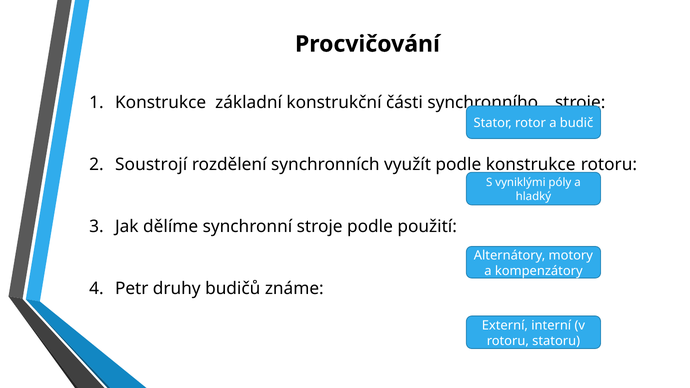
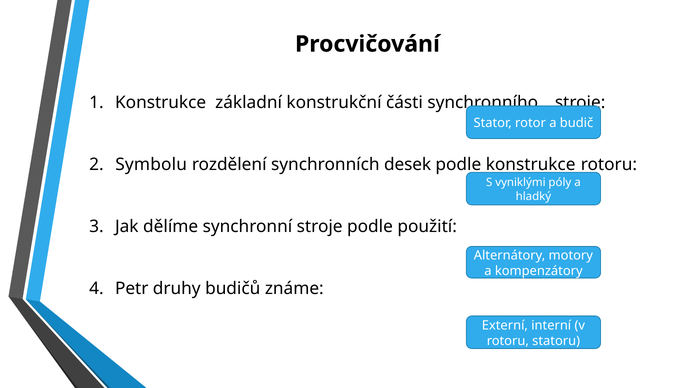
Soustrojí: Soustrojí -> Symbolu
využít: využít -> desek
